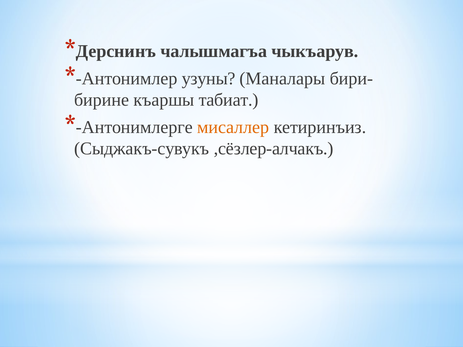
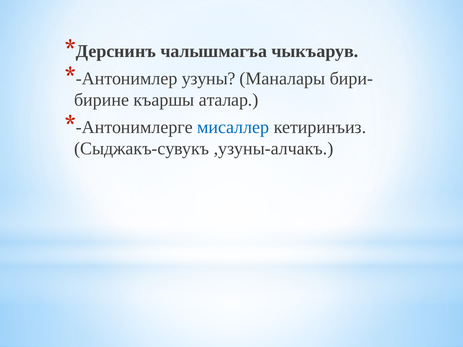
табиат: табиат -> аталар
мисаллер colour: orange -> blue
,сёзлер-алчакъ: ,сёзлер-алчакъ -> ,узуны-алчакъ
